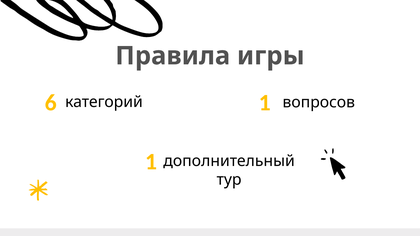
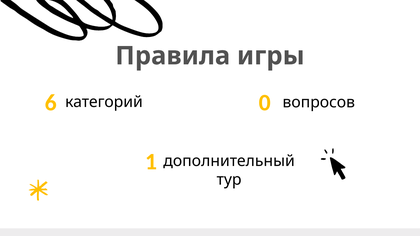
6 1: 1 -> 0
